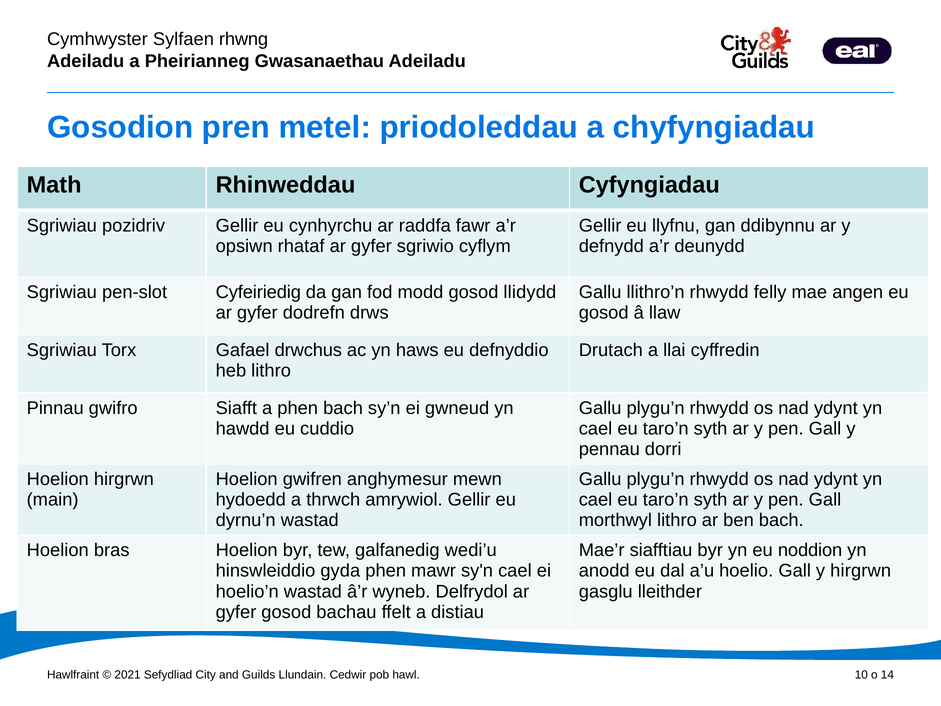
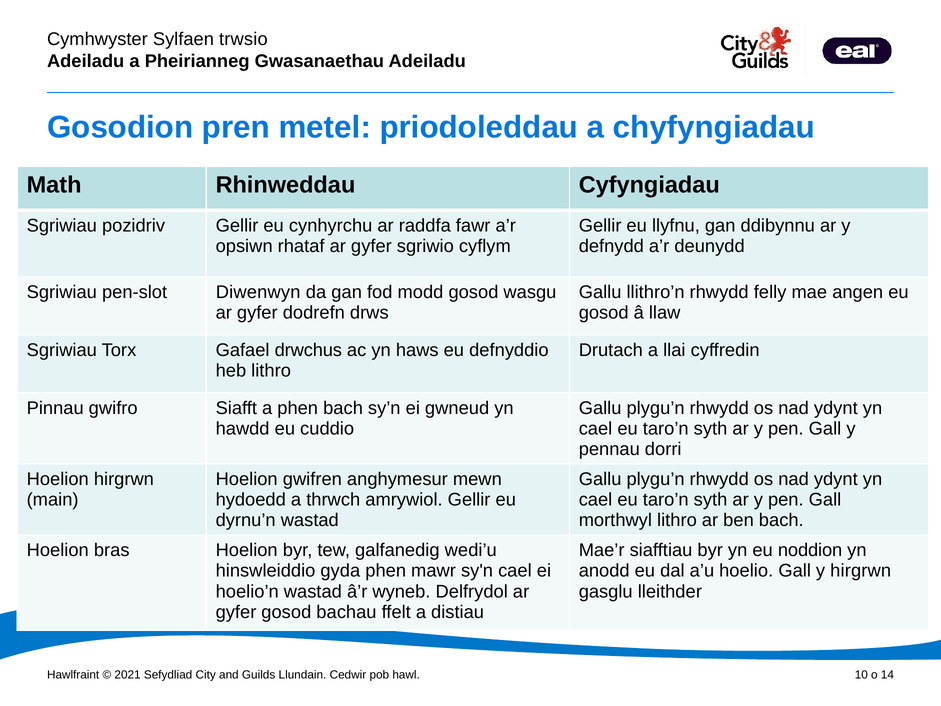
rhwng: rhwng -> trwsio
Cyfeiriedig: Cyfeiriedig -> Diwenwyn
llidydd: llidydd -> wasgu
